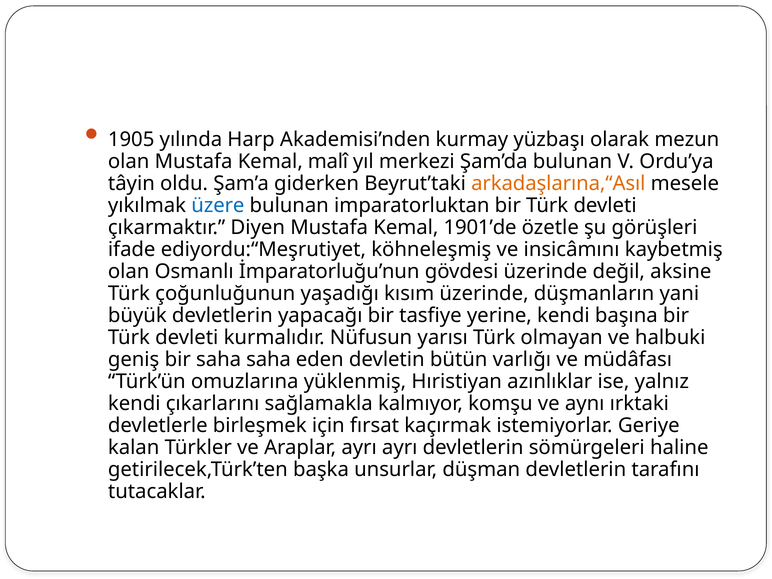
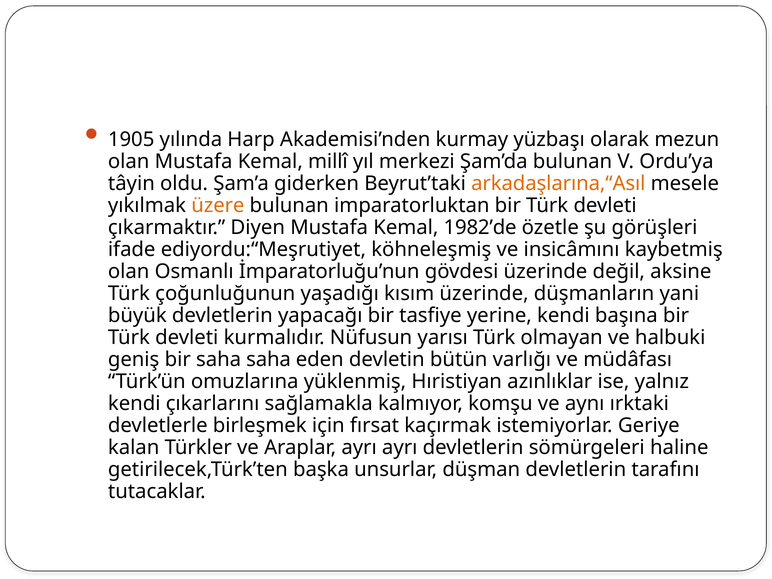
malî: malî -> millî
üzere colour: blue -> orange
1901’de: 1901’de -> 1982’de
